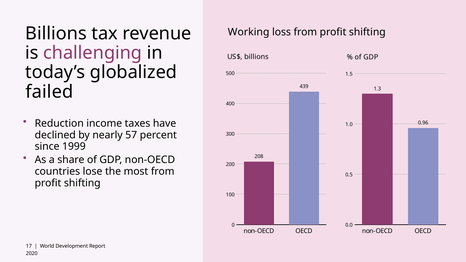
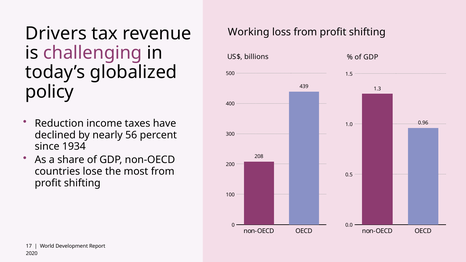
Billions at (56, 34): Billions -> Drivers
failed: failed -> policy
57: 57 -> 56
1999: 1999 -> 1934
